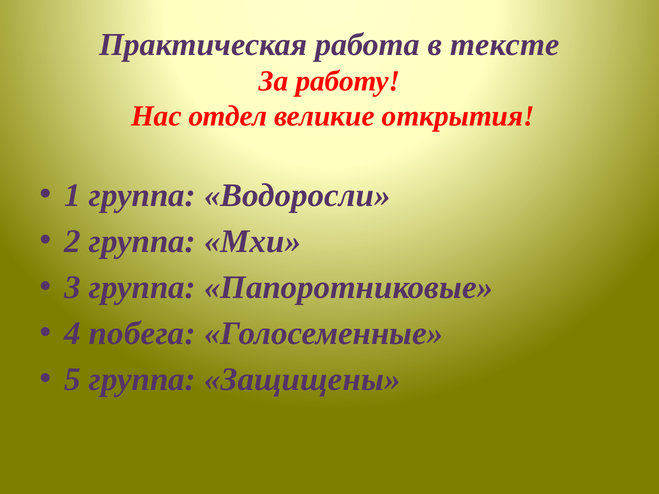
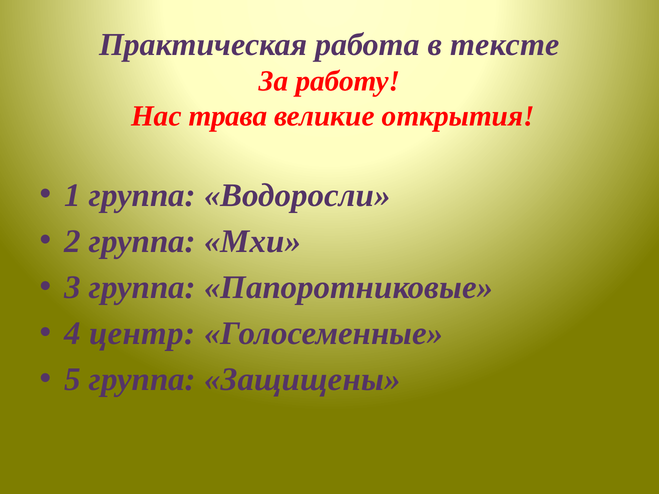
отдел: отдел -> трава
побега: побега -> центр
